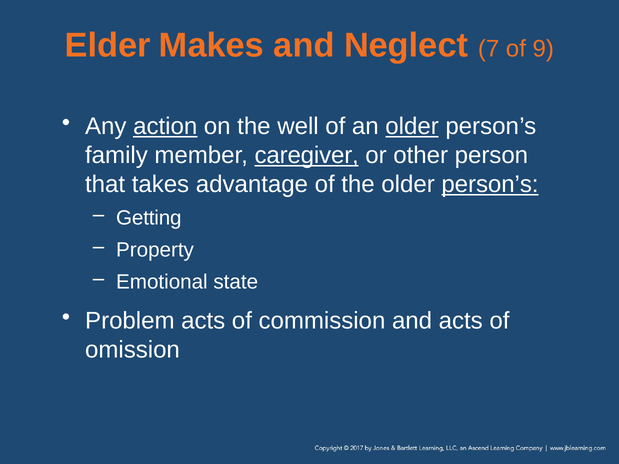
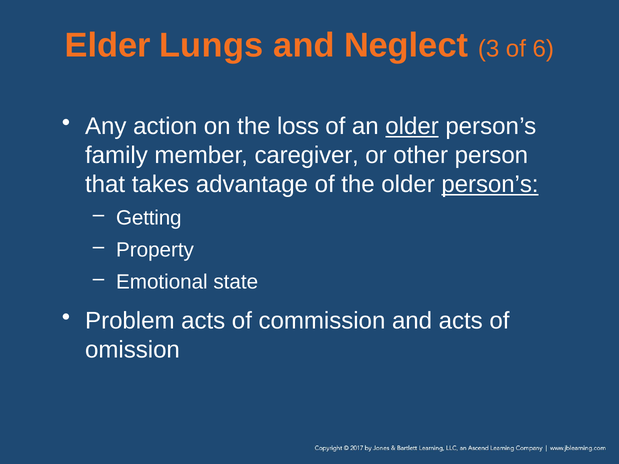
Makes: Makes -> Lungs
7: 7 -> 3
9: 9 -> 6
action underline: present -> none
well: well -> loss
caregiver underline: present -> none
